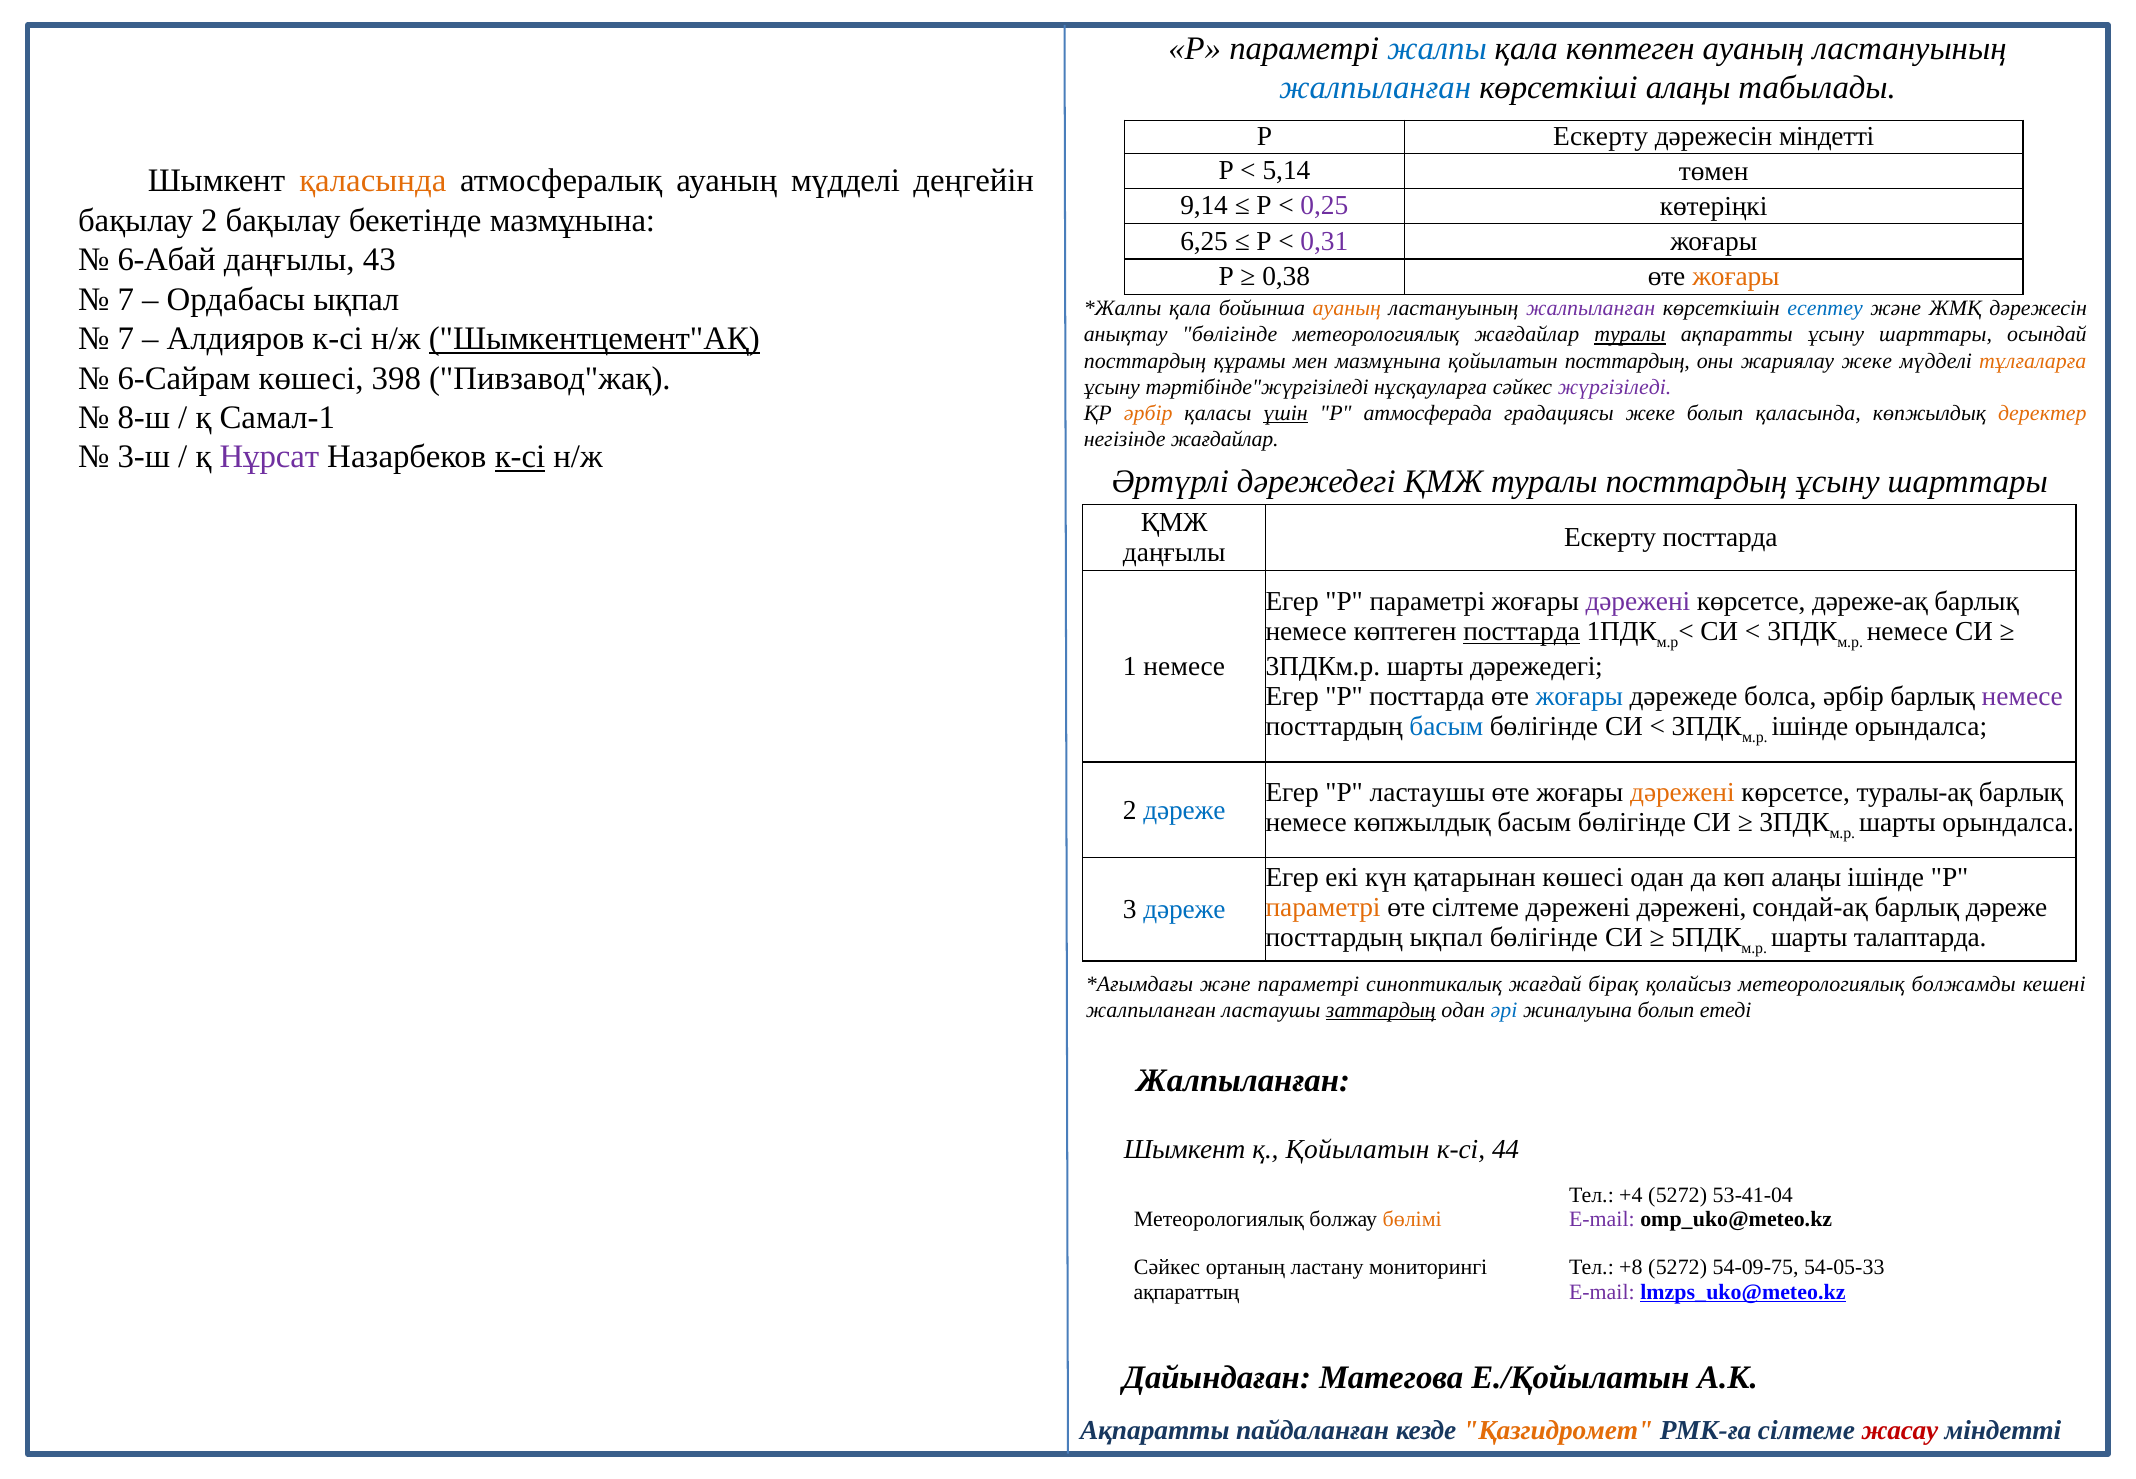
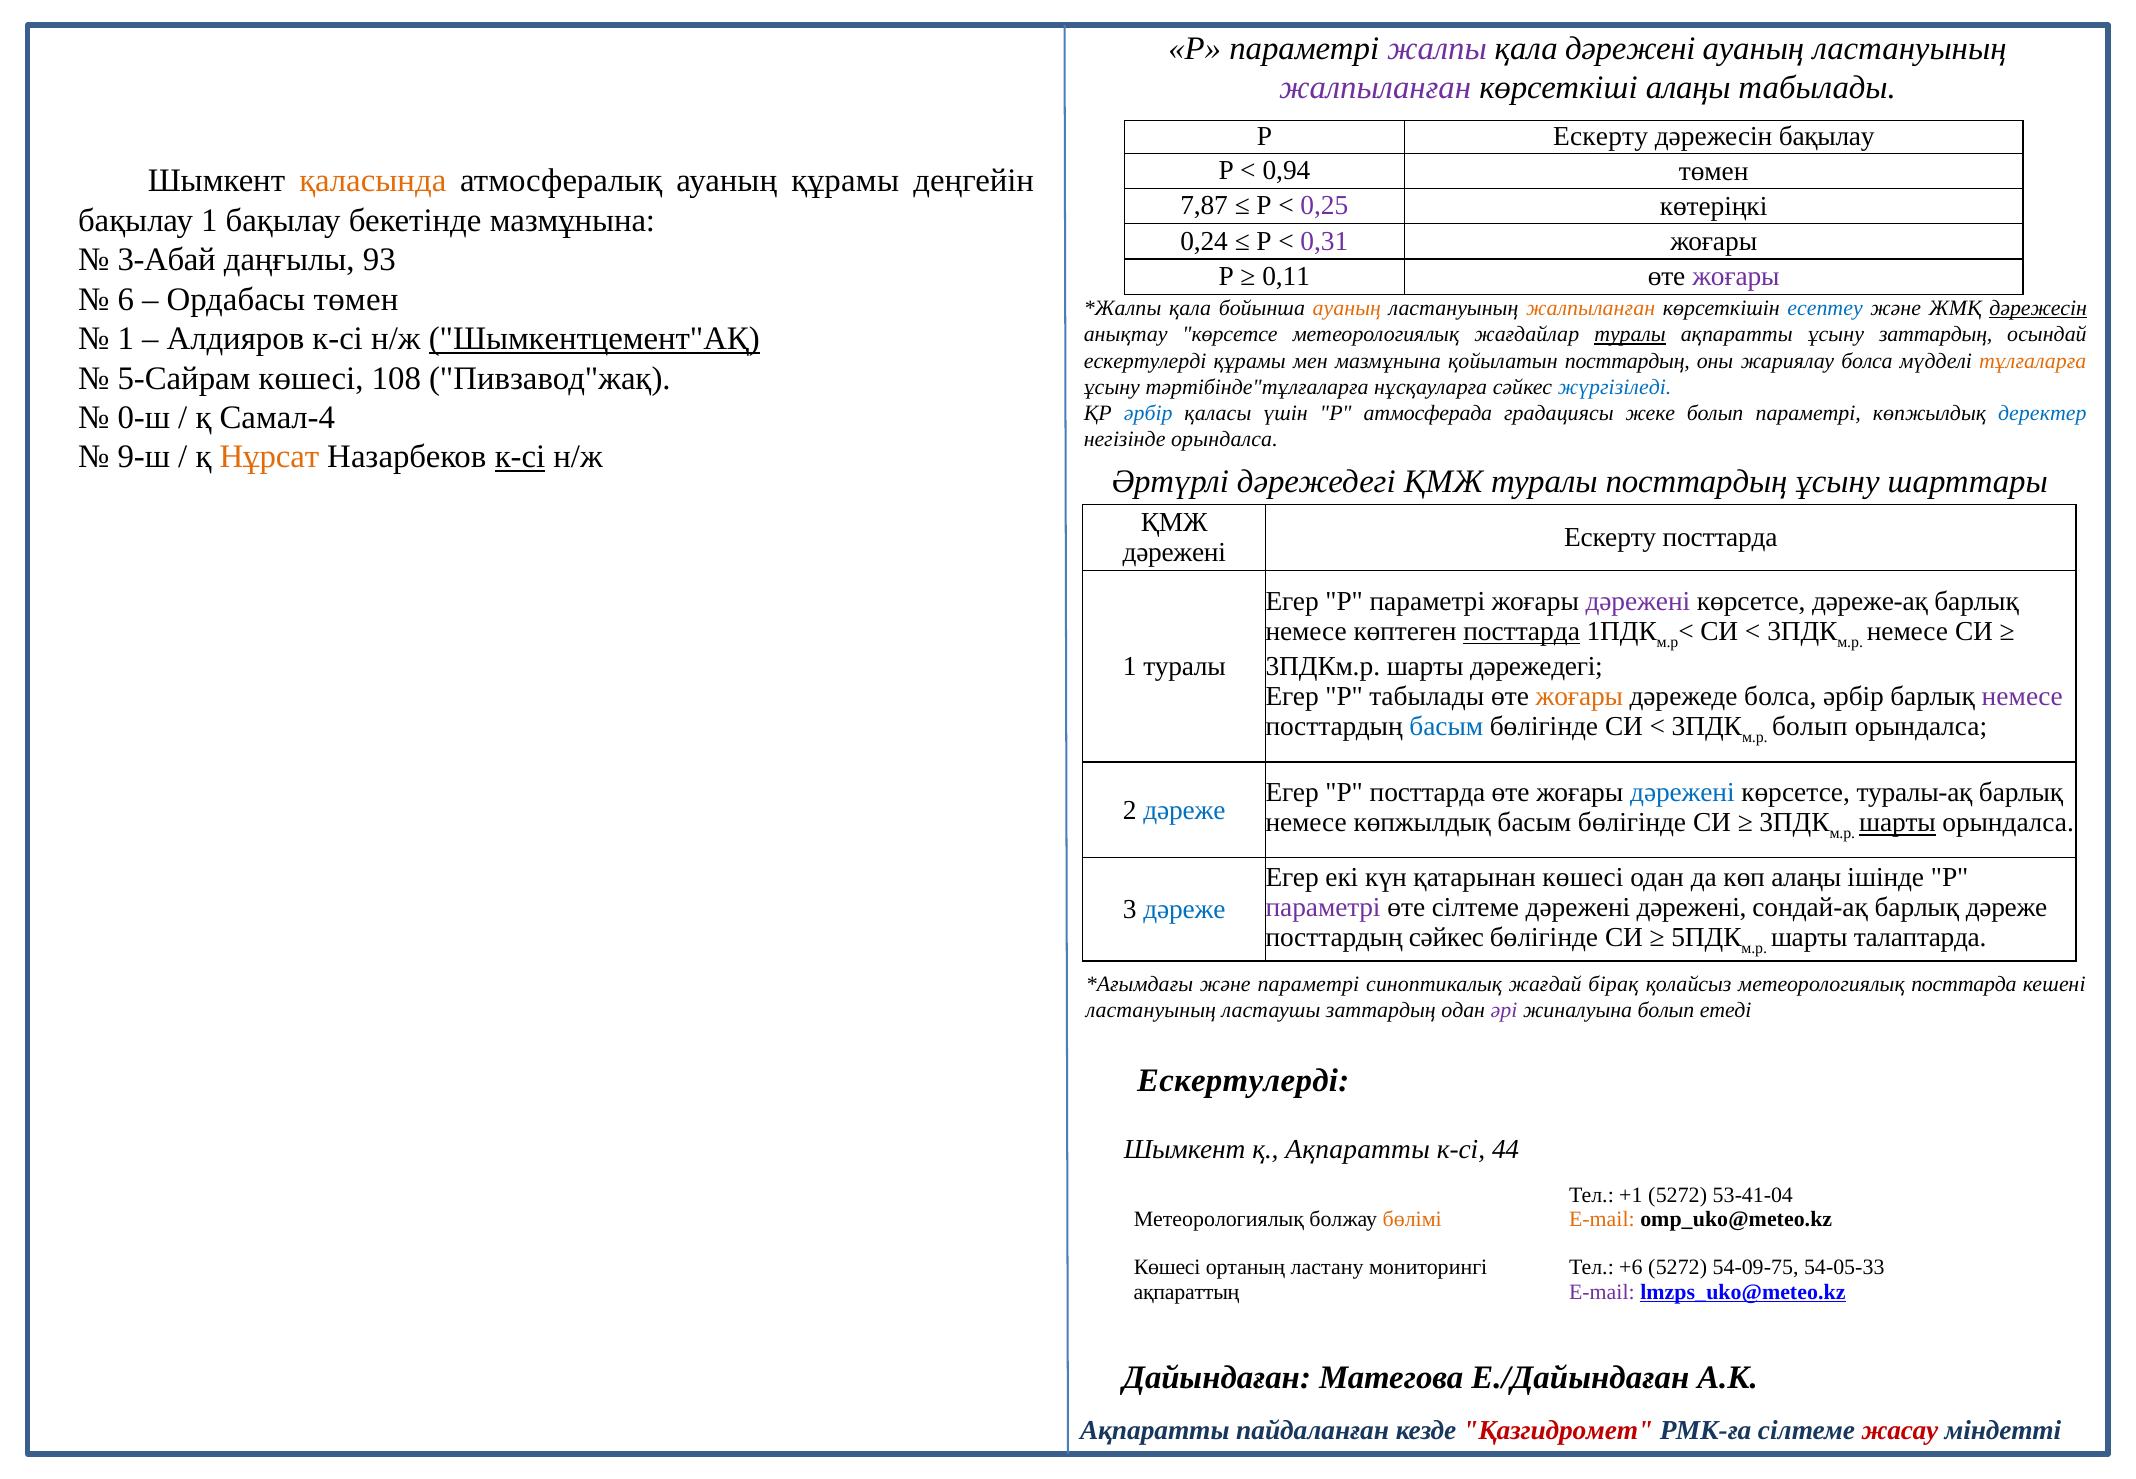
жалпы colour: blue -> purple
қала көптеген: көптеген -> дәрежені
жалпыланған at (1375, 88) colour: blue -> purple
дәрежесін міндетті: міндетті -> бақылау
5,14: 5,14 -> 0,94
ауаның мүдделі: мүдделі -> құрамы
9,14: 9,14 -> 7,87
бақылау 2: 2 -> 1
6,25: 6,25 -> 0,24
6-Абай: 6-Абай -> 3-Абай
43: 43 -> 93
0,38: 0,38 -> 0,11
жоғары at (1736, 277) colour: orange -> purple
7 at (126, 299): 7 -> 6
Ордабасы ықпал: ықпал -> төмен
жалпыланған at (1591, 308) colour: purple -> orange
дәрежесін at (2038, 308) underline: none -> present
7 at (126, 339): 7 -> 1
анықтау бөлігінде: бөлігінде -> көрсетсе
ақпаратты ұсыну шарттары: шарттары -> заттардың
посттардың at (1145, 361): посттардың -> ескертулерді
жариялау жеке: жеке -> болса
6-Сайрам: 6-Сайрам -> 5-Сайрам
398: 398 -> 108
тәртібінде"жүргізіледі: тәртібінде"жүргізіледі -> тәртібінде"тұлғаларға
жүргізіледі colour: purple -> blue
8-ш: 8-ш -> 0-ш
Самал-1: Самал-1 -> Самал-4
әрбір at (1148, 413) colour: orange -> blue
үшін underline: present -> none
болып қаласында: қаласында -> параметрі
деректер colour: orange -> blue
негізінде жағдайлар: жағдайлар -> орындалса
3-ш: 3-ш -> 9-ш
Нұрсат colour: purple -> orange
даңғылы at (1174, 553): даңғылы -> дәрежені
1 немесе: немесе -> туралы
P посттарда: посттарда -> табылады
жоғары at (1579, 696) colour: blue -> orange
ішінде at (1810, 727): ішінде -> болып
Р ластаушы: ластаушы -> посттарда
дәрежені at (1682, 793) colour: orange -> blue
шарты at (1897, 823) underline: none -> present
параметрі at (1323, 907) colour: orange -> purple
посттардың ықпал: ықпал -> сәйкес
метеорологиялық болжамды: болжамды -> посттарда
жалпыланған at (1151, 1010): жалпыланған -> ластануының
заттардың at (1381, 1010) underline: present -> none
әрі colour: blue -> purple
Жалпыланған at (1243, 1081): Жалпыланған -> Ескертулерді
қ Қойылатын: Қойылатын -> Ақпаратты
+4: +4 -> +1
E-mail at (1602, 1219) colour: purple -> orange
Сәйкес at (1167, 1267): Сәйкес -> Көшесі
+8: +8 -> +6
Е./Қойылатын: Е./Қойылатын -> Е./Дайындаған
Қазгидромет colour: orange -> red
